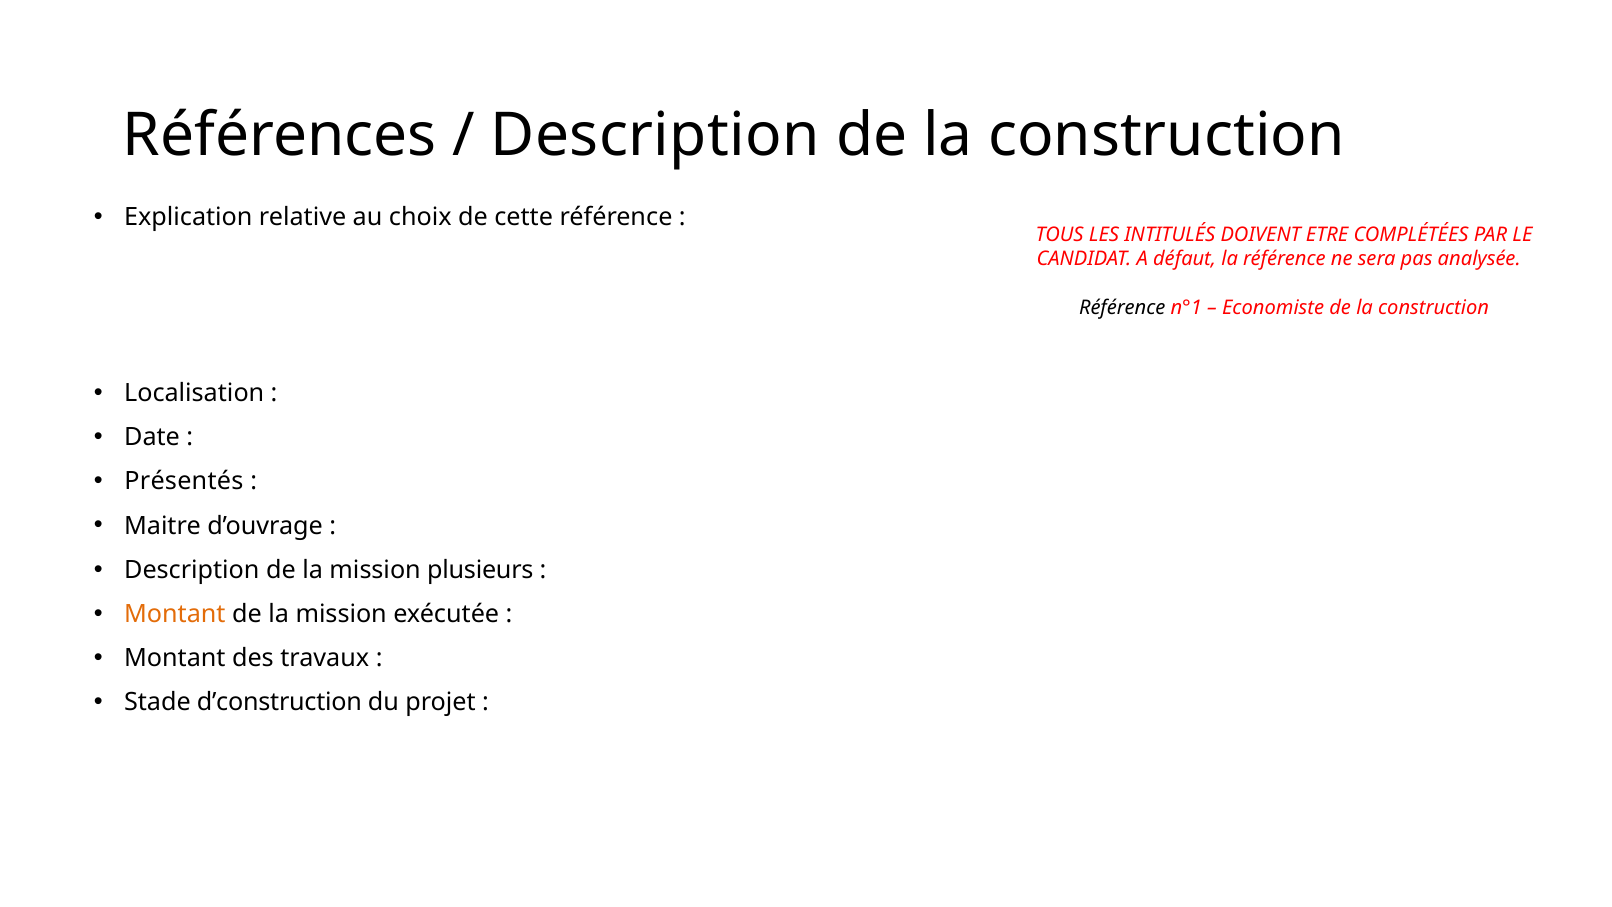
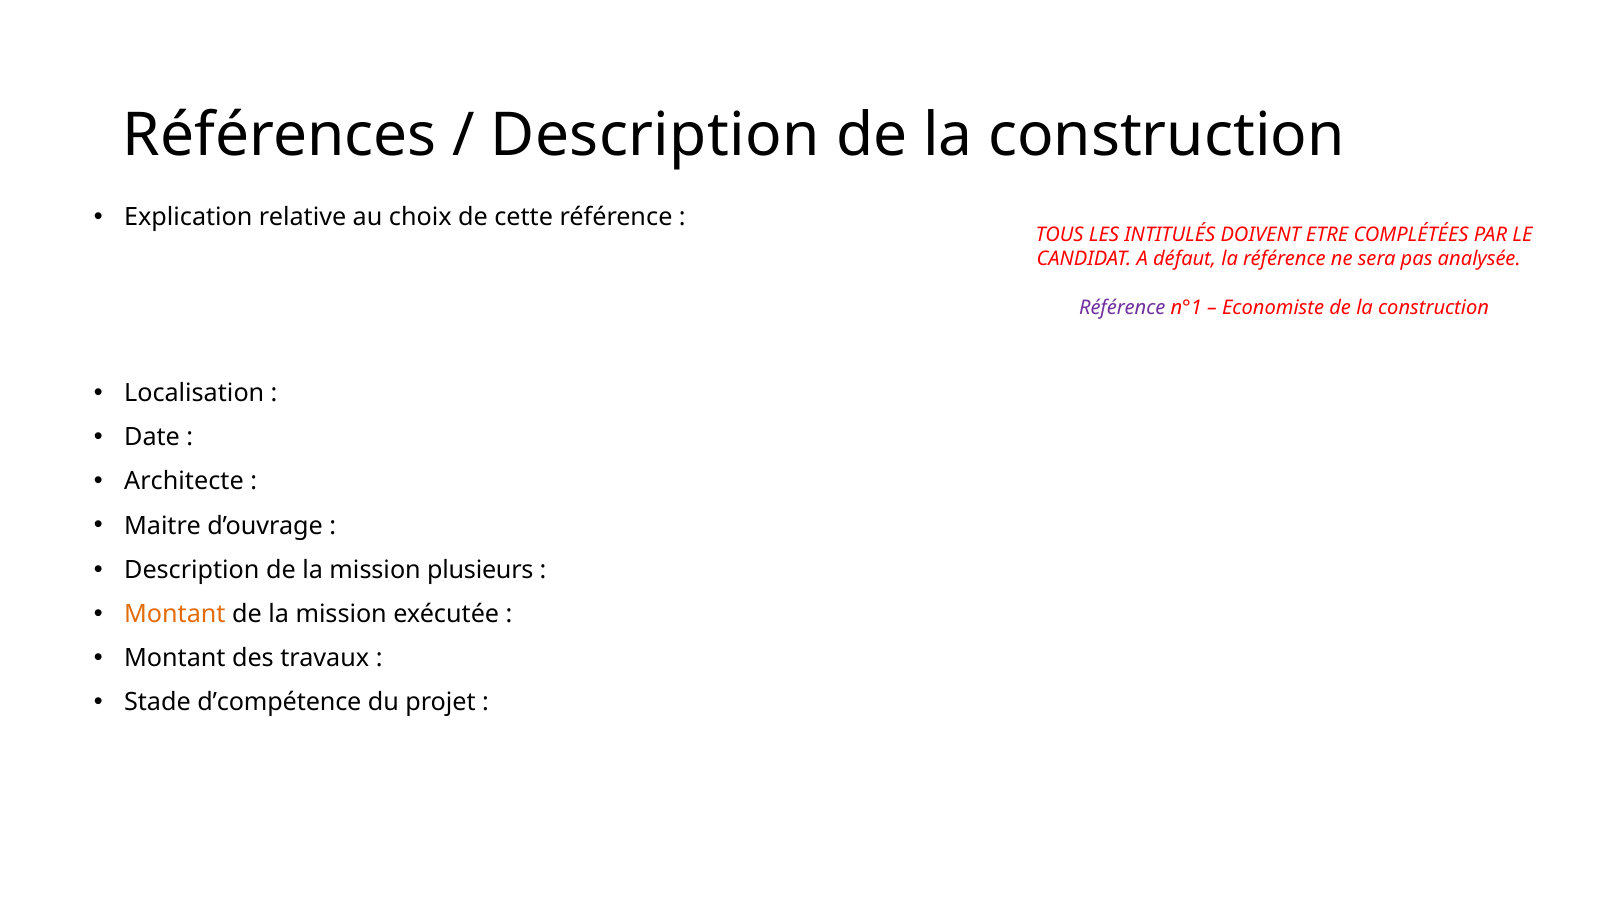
Référence at (1122, 308) colour: black -> purple
Présentés: Présentés -> Architecte
d’construction: d’construction -> d’compétence
